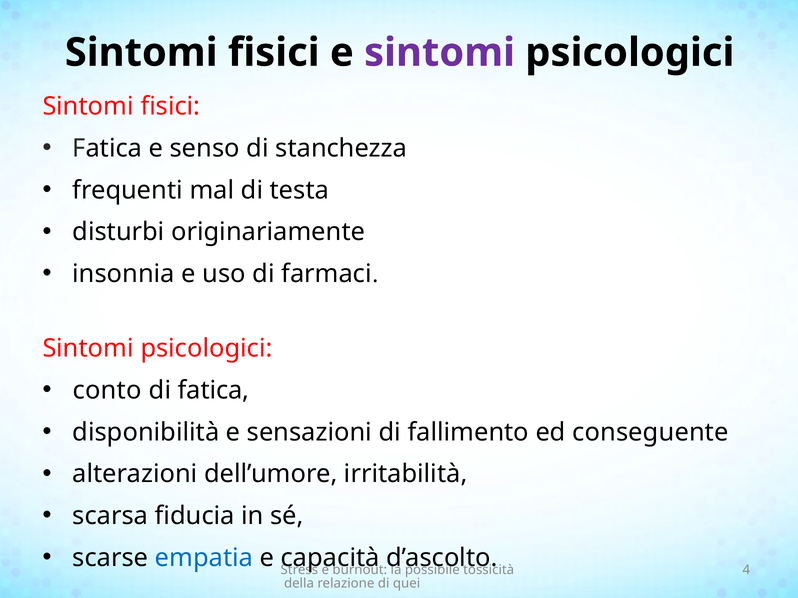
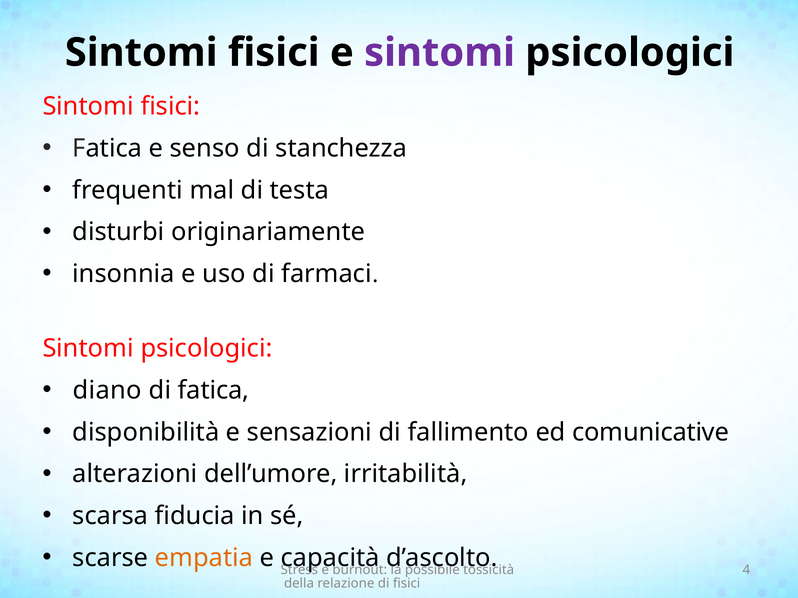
conto: conto -> diano
conseguente: conseguente -> comunicative
empatia colour: blue -> orange
di quei: quei -> fisici
